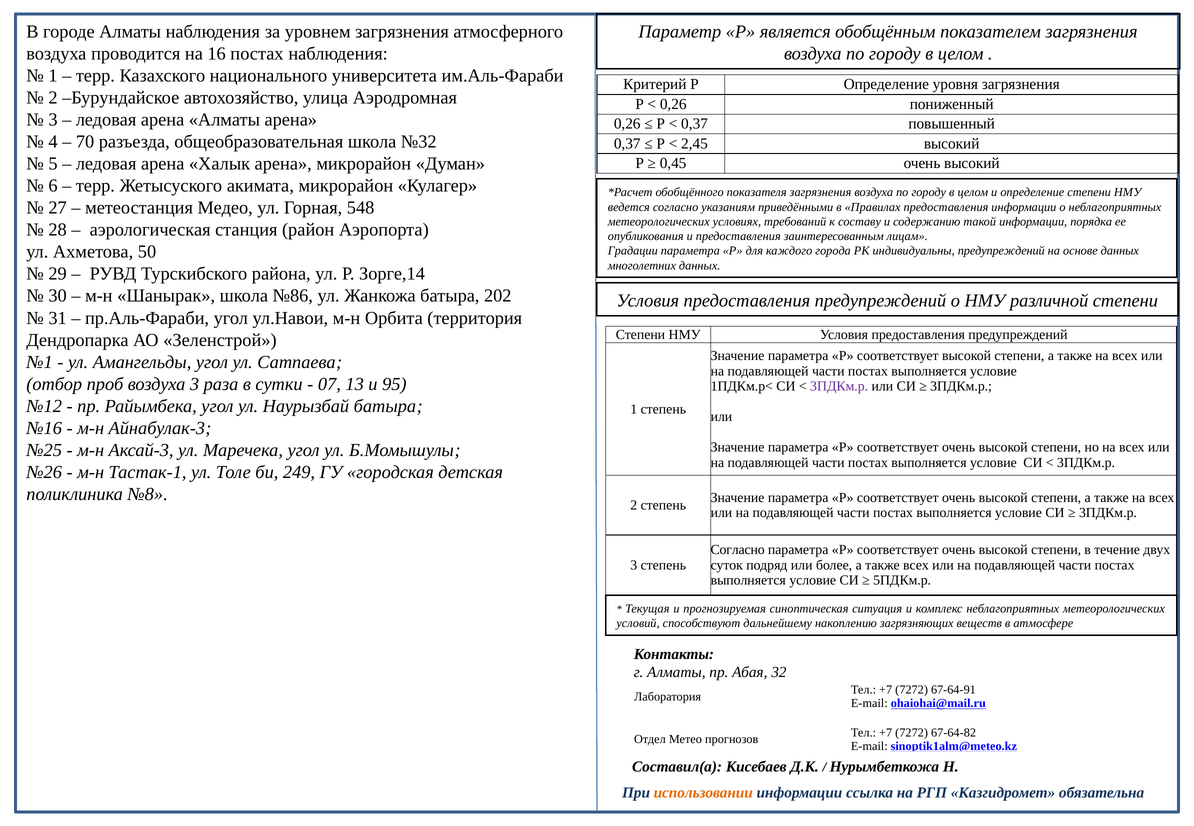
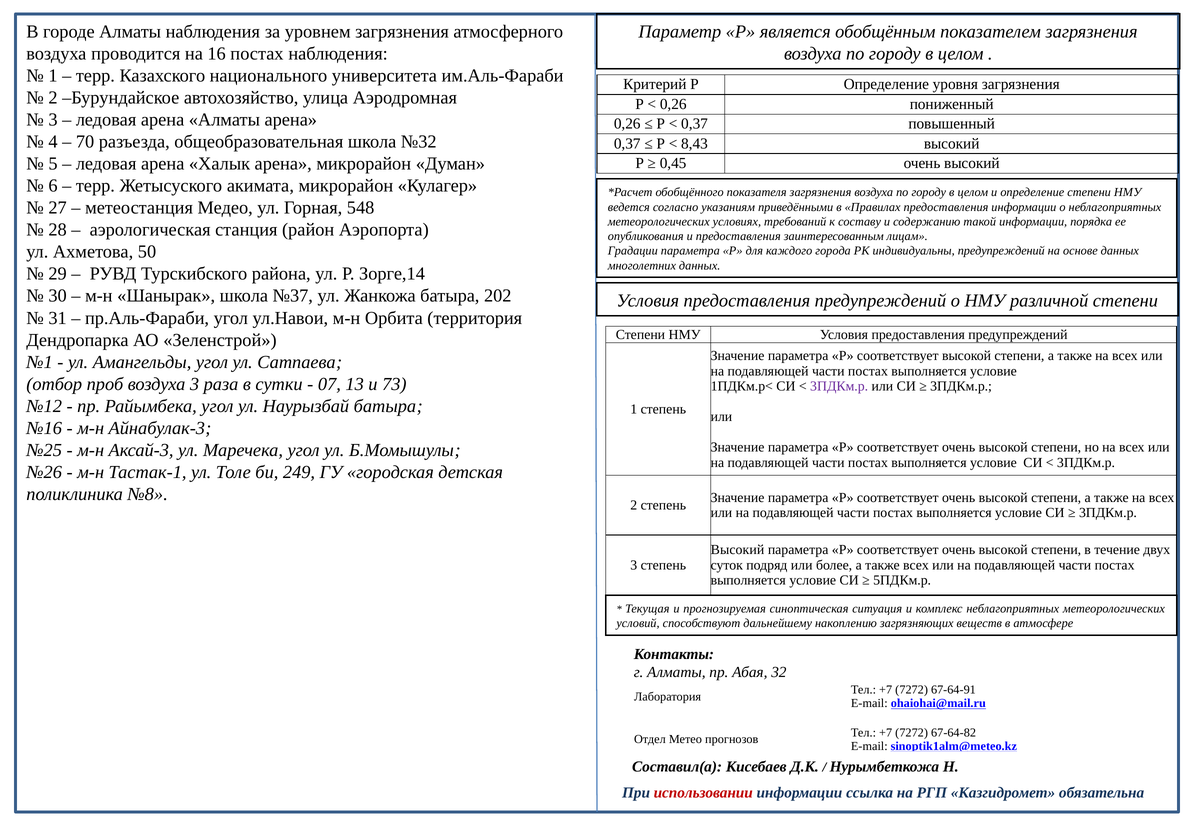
2,45: 2,45 -> 8,43
№86: №86 -> №37
95: 95 -> 73
Согласно at (738, 550): Согласно -> Высокий
использовании colour: orange -> red
